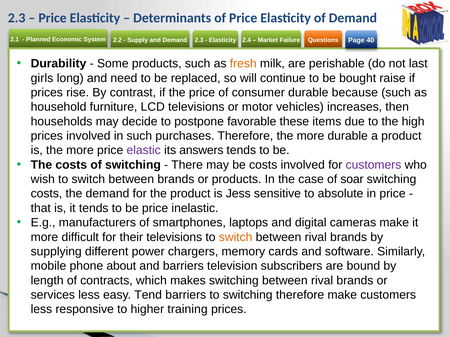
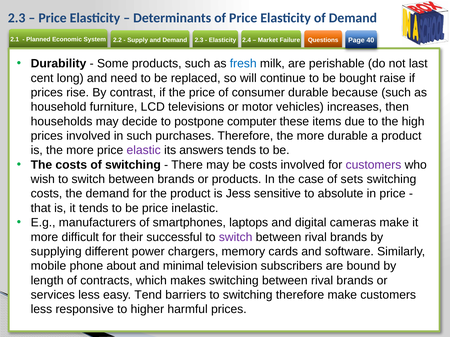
fresh colour: orange -> blue
girls: girls -> cent
favorable: favorable -> computer
soar: soar -> sets
their televisions: televisions -> successful
switch at (236, 237) colour: orange -> purple
and barriers: barriers -> minimal
training: training -> harmful
